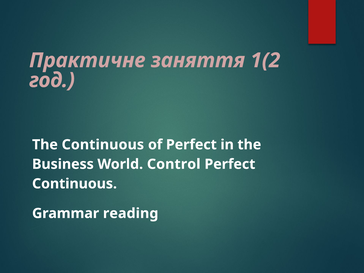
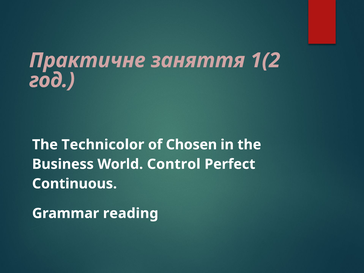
The Continuous: Continuous -> Technicolor
of Perfect: Perfect -> Chosen
